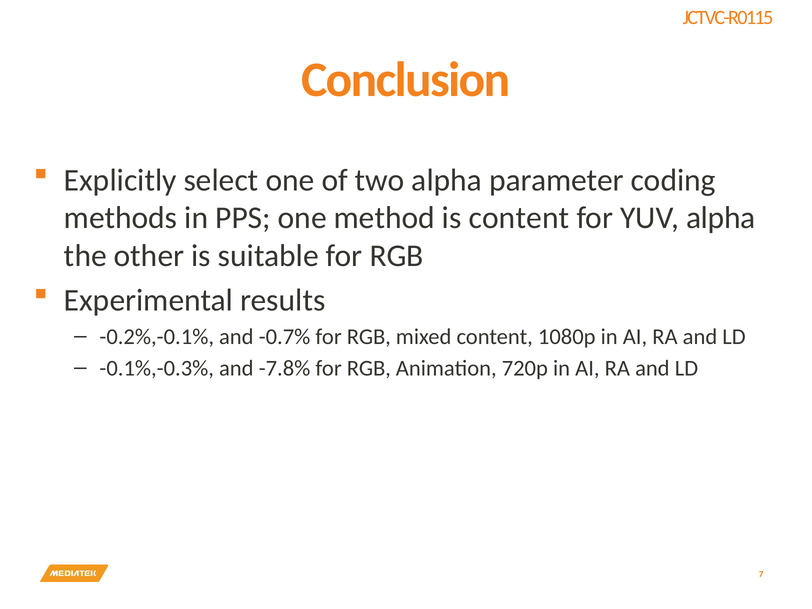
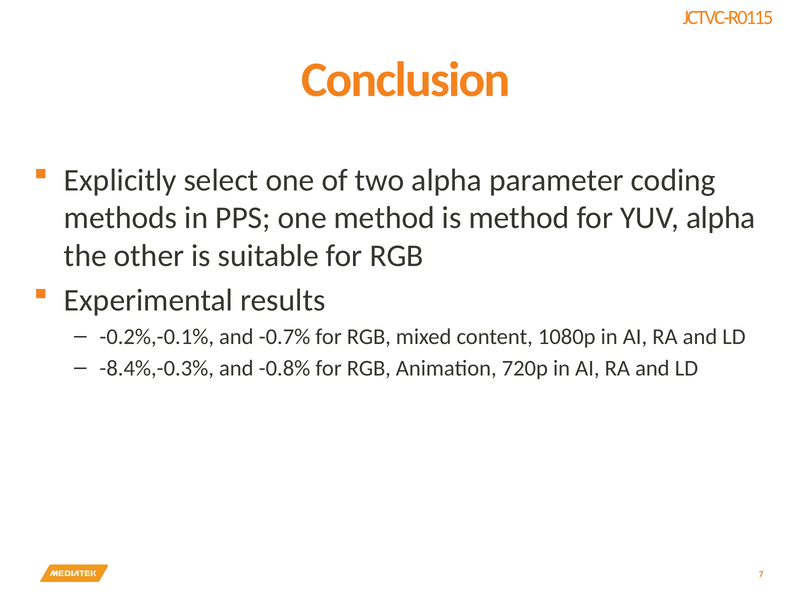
is content: content -> method
-0.1%,-0.3%: -0.1%,-0.3% -> -8.4%,-0.3%
-7.8%: -7.8% -> -0.8%
